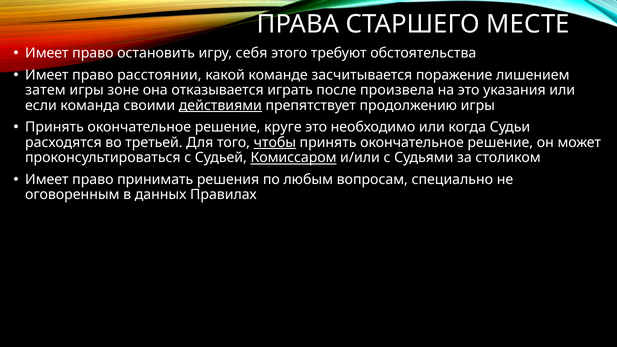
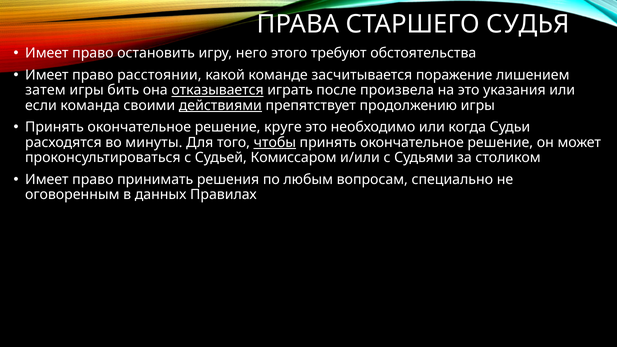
МЕСТЕ: МЕСТЕ -> СУДЬЯ
себя: себя -> него
зоне: зоне -> бить
отказывается underline: none -> present
третьей: третьей -> минуты
Комиссаром underline: present -> none
